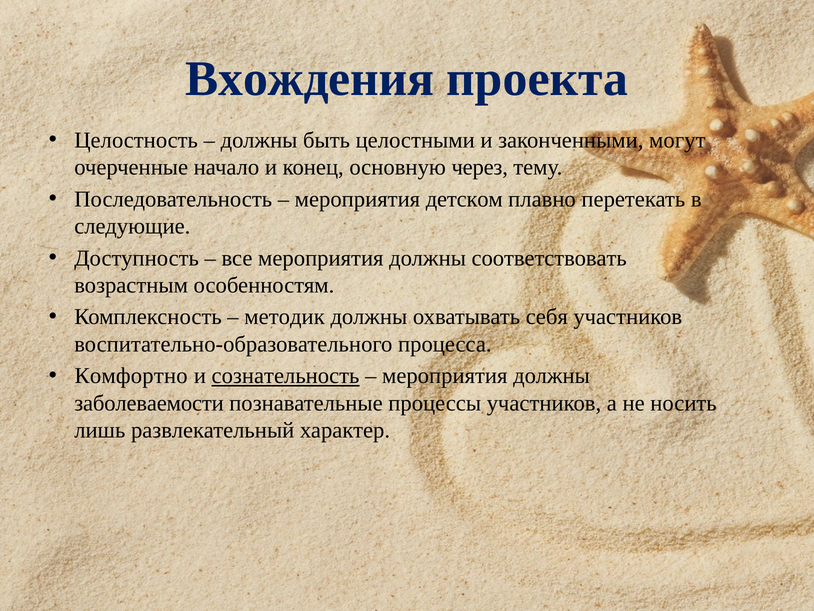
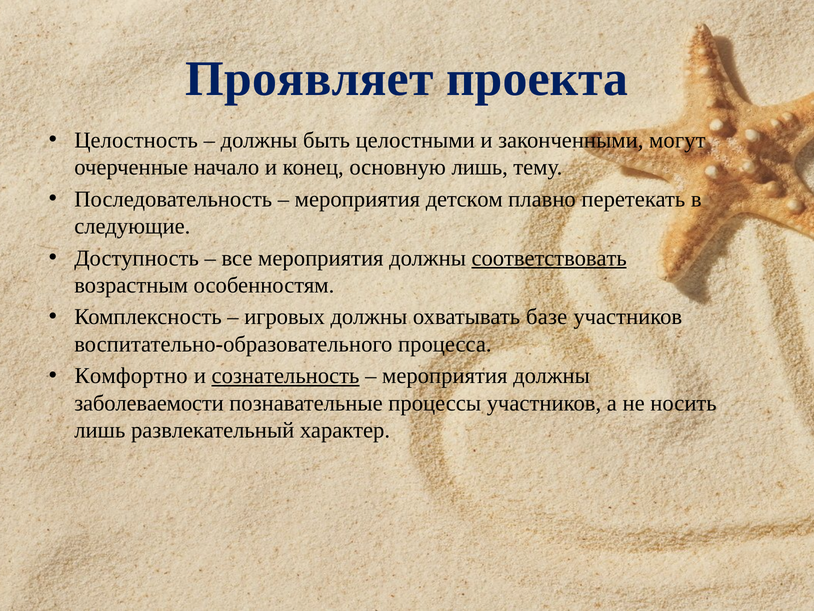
Вхождения: Вхождения -> Проявляет
основную через: через -> лишь
соответствовать underline: none -> present
методик: методик -> игровых
себя: себя -> базе
